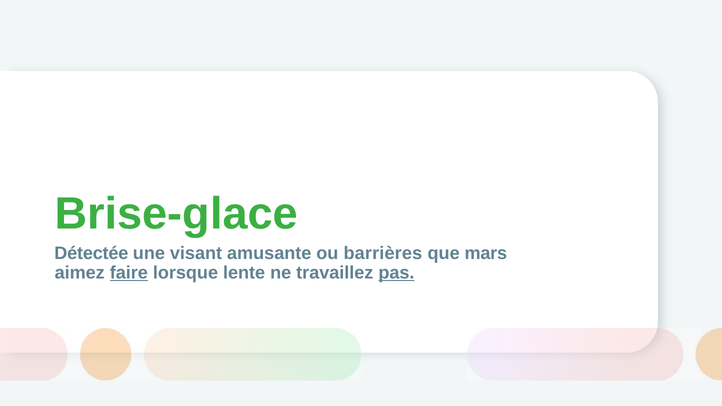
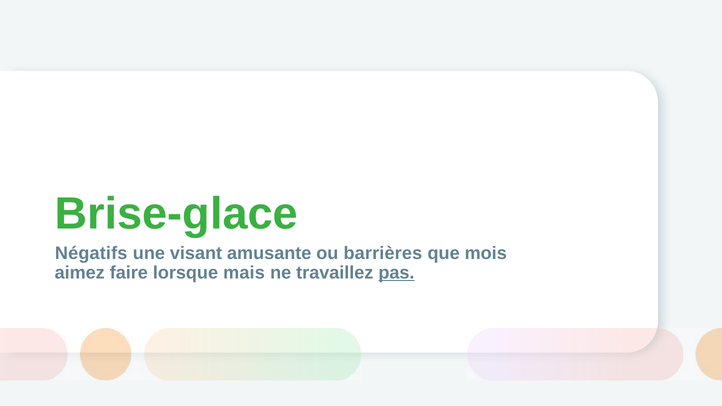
Détectée: Détectée -> Négatifs
mars: mars -> mois
faire underline: present -> none
lente: lente -> mais
